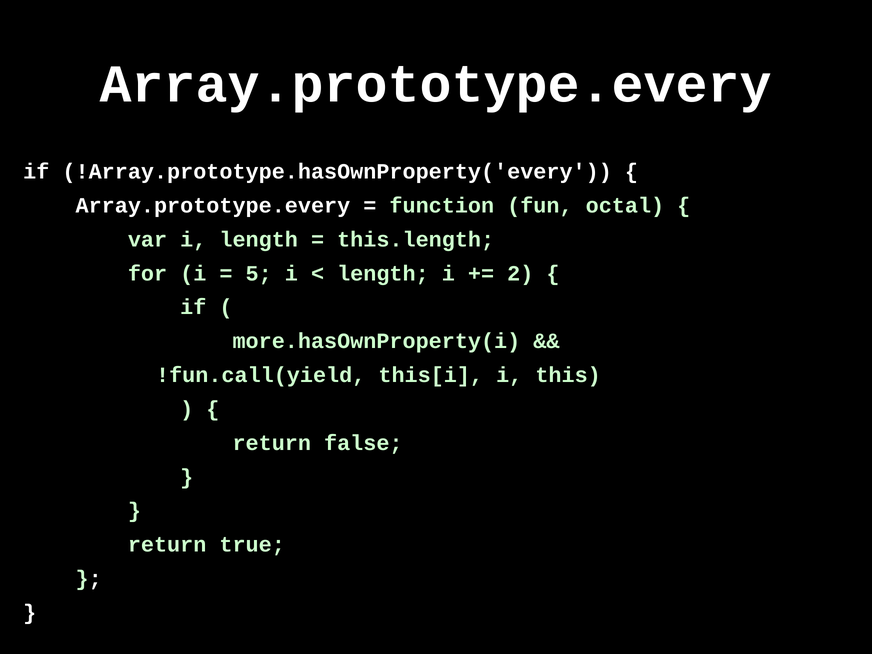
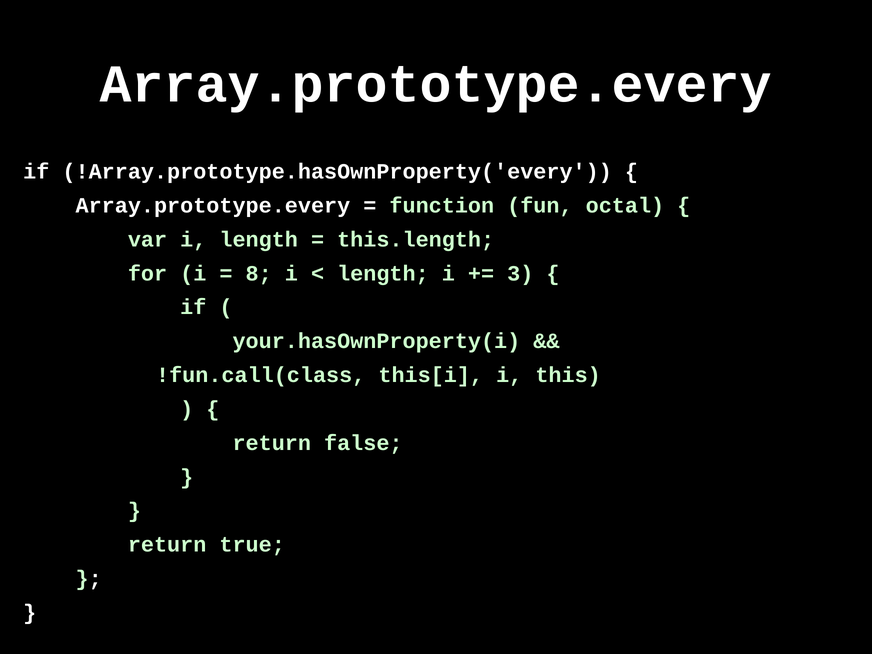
5: 5 -> 8
2: 2 -> 3
more.hasOwnProperty(i: more.hasOwnProperty(i -> your.hasOwnProperty(i
!fun.call(yield: !fun.call(yield -> !fun.call(class
